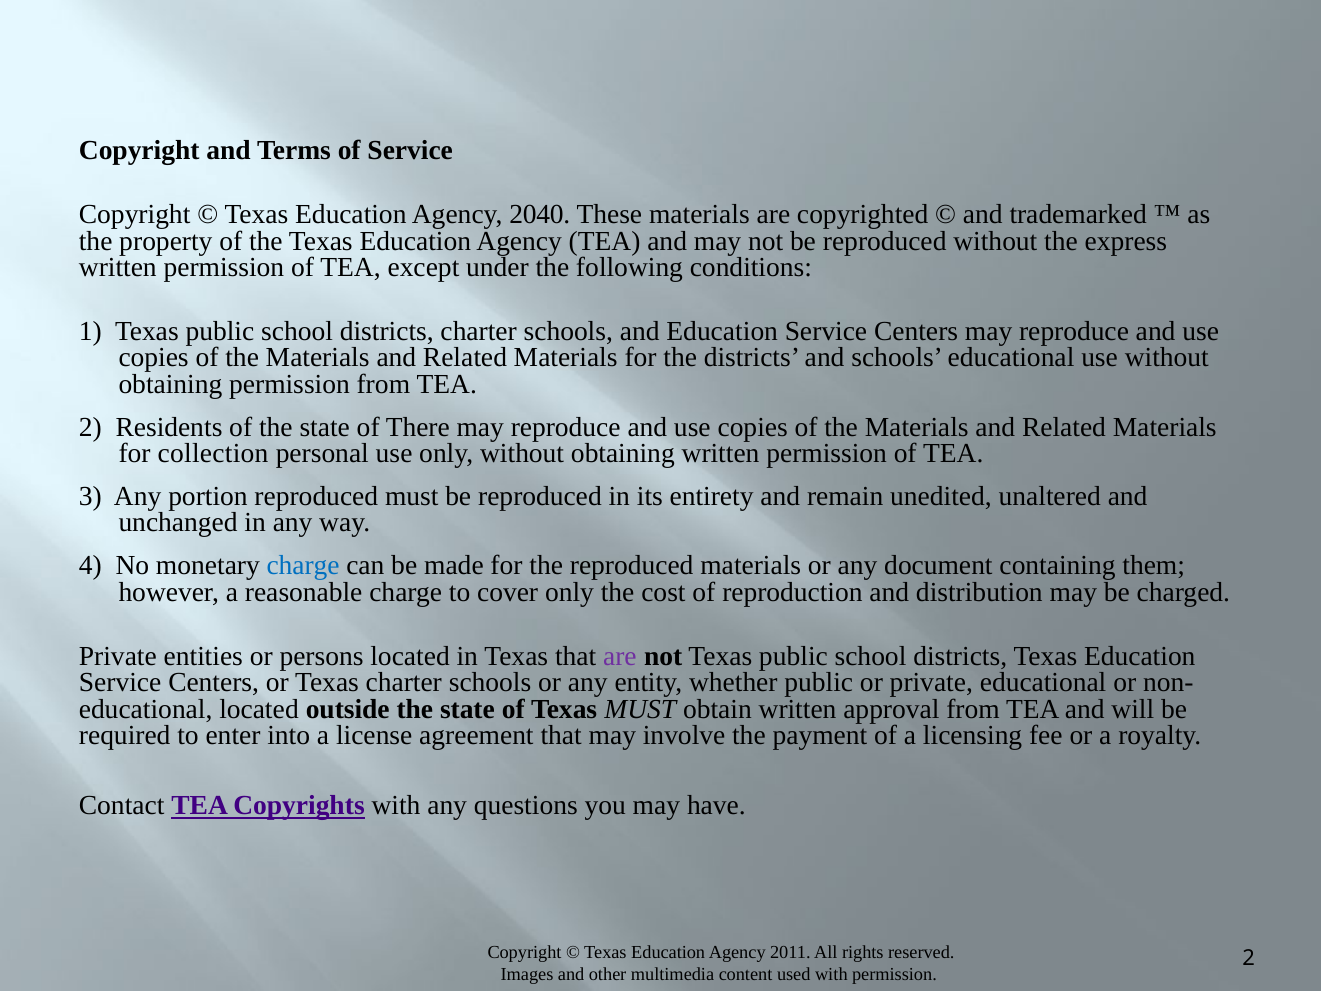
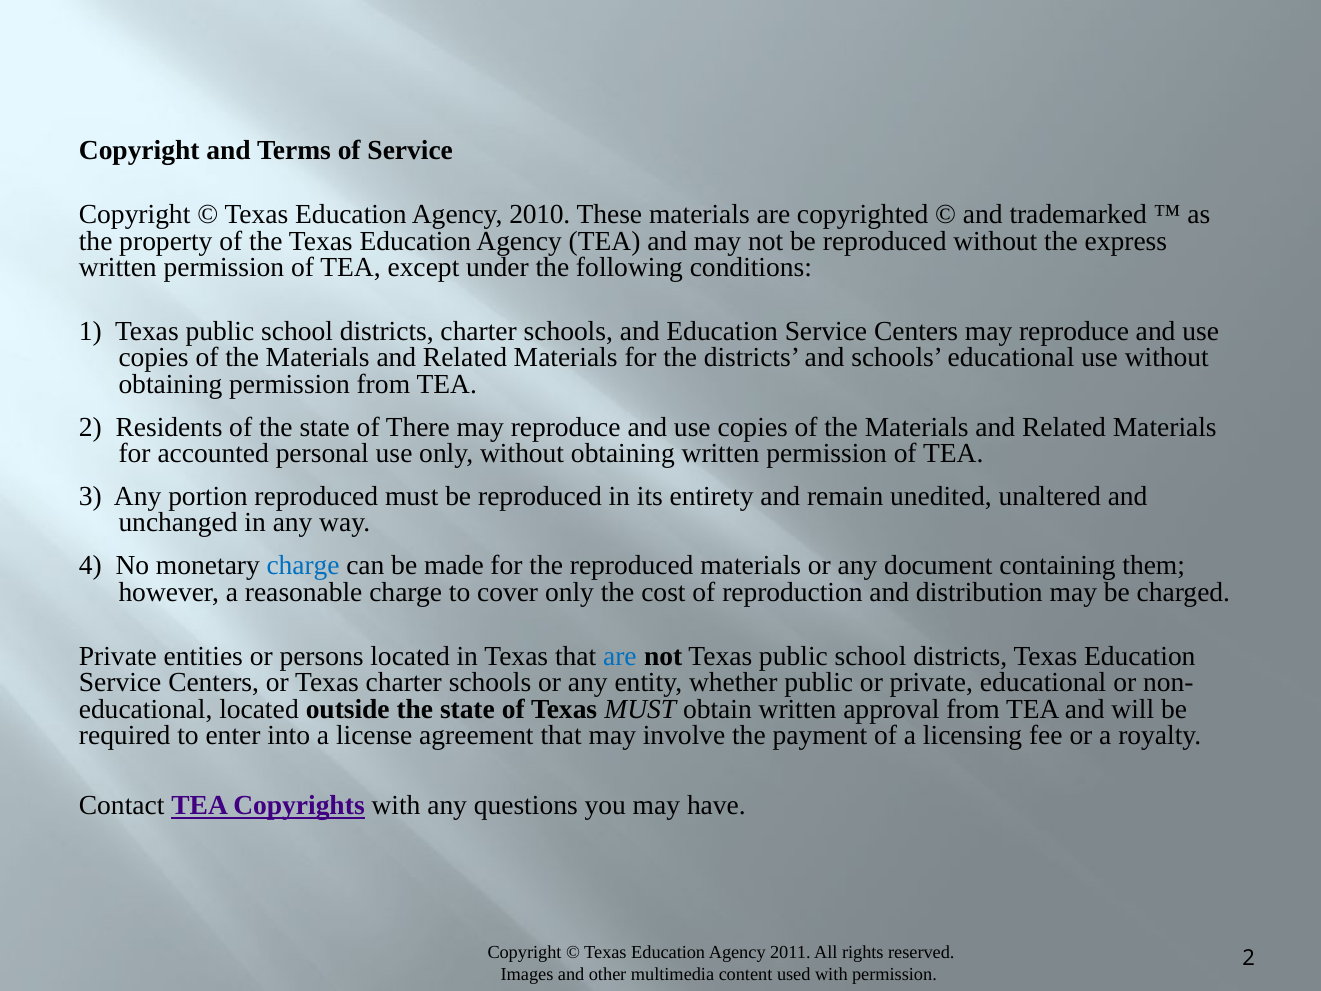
2040: 2040 -> 2010
collection: collection -> accounted
are at (620, 656) colour: purple -> blue
